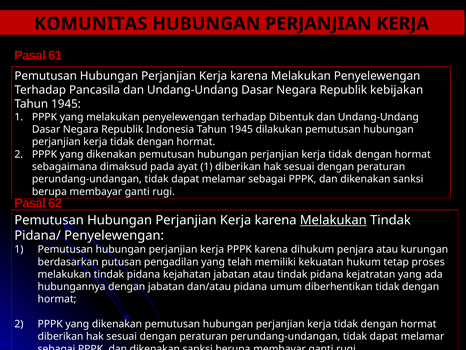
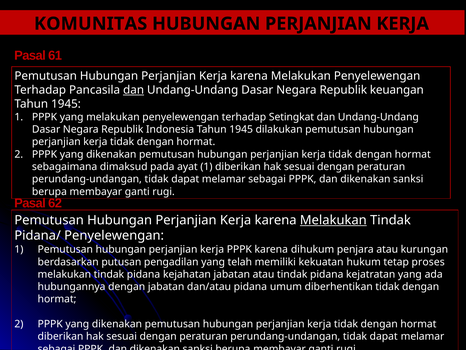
dan at (134, 90) underline: none -> present
kebijakan: kebijakan -> keuangan
Dibentuk: Dibentuk -> Setingkat
